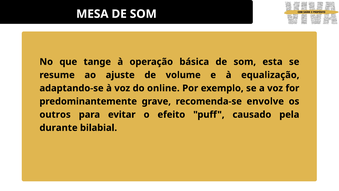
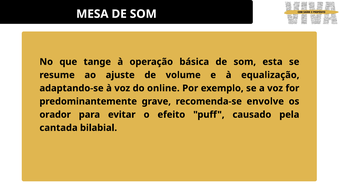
outros: outros -> orador
durante: durante -> cantada
